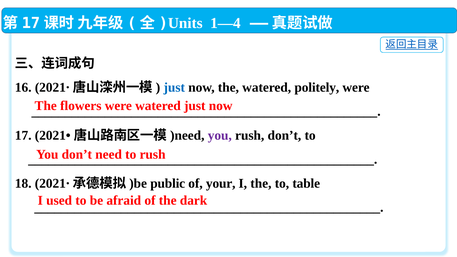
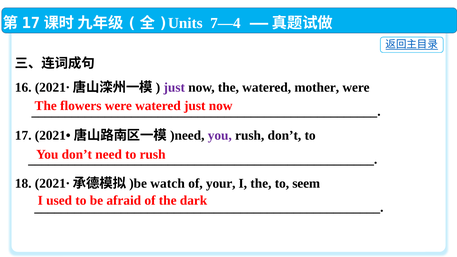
1—4: 1—4 -> 7—4
just at (174, 88) colour: blue -> purple
politely: politely -> mother
public: public -> watch
table: table -> seem
